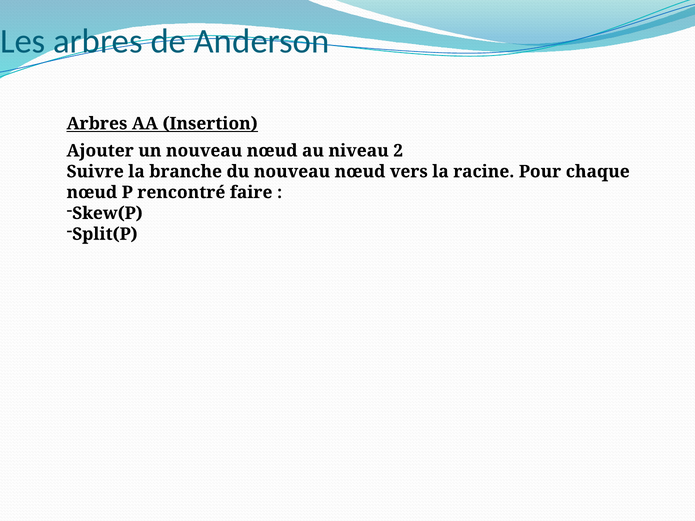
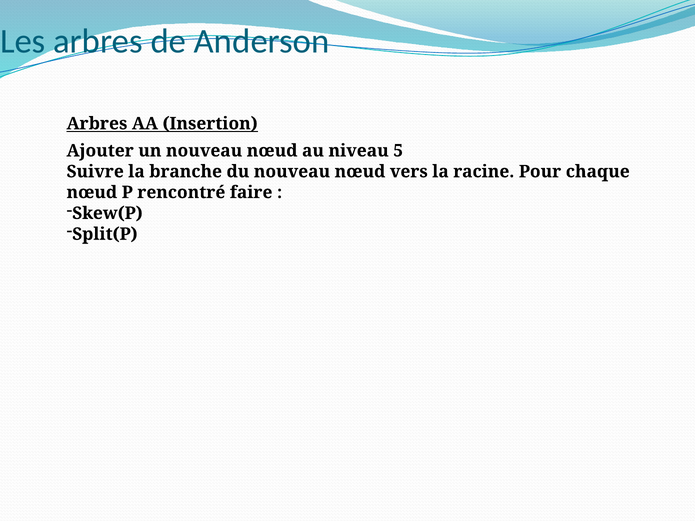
2: 2 -> 5
